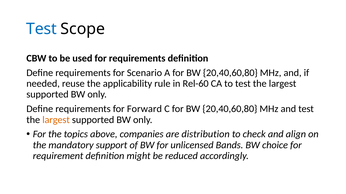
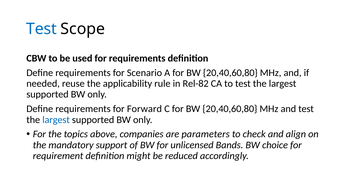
Rel-60: Rel-60 -> Rel-82
largest at (56, 120) colour: orange -> blue
distribution: distribution -> parameters
